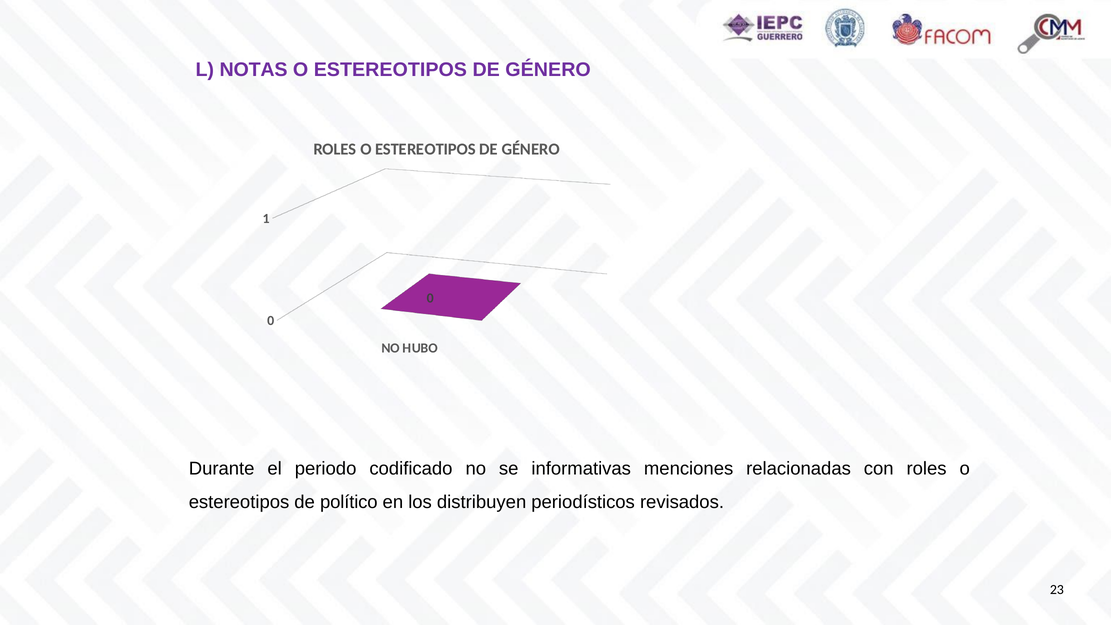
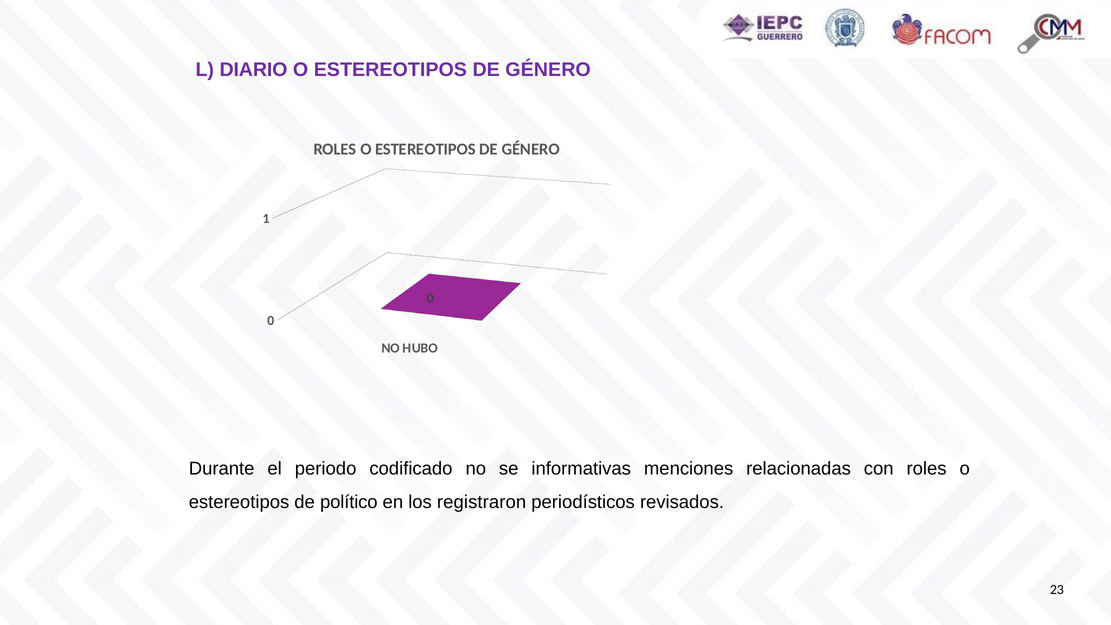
NOTAS: NOTAS -> DIARIO
distribuyen: distribuyen -> registraron
